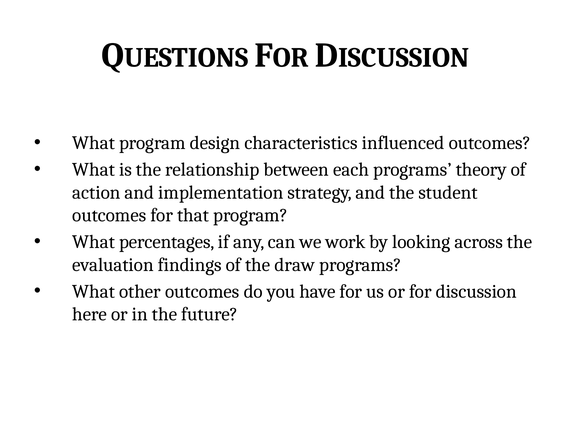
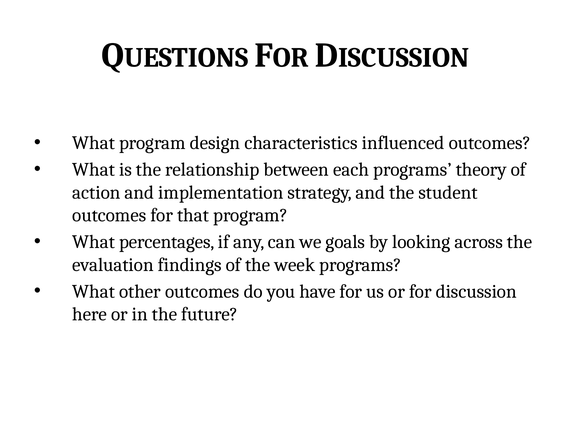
work: work -> goals
draw: draw -> week
